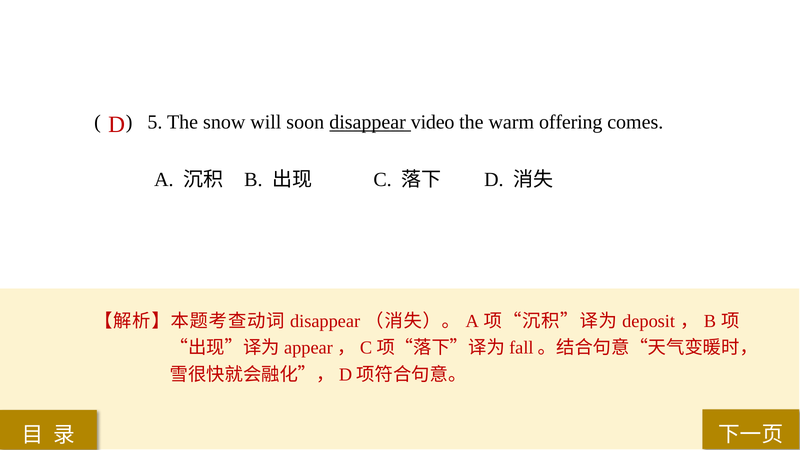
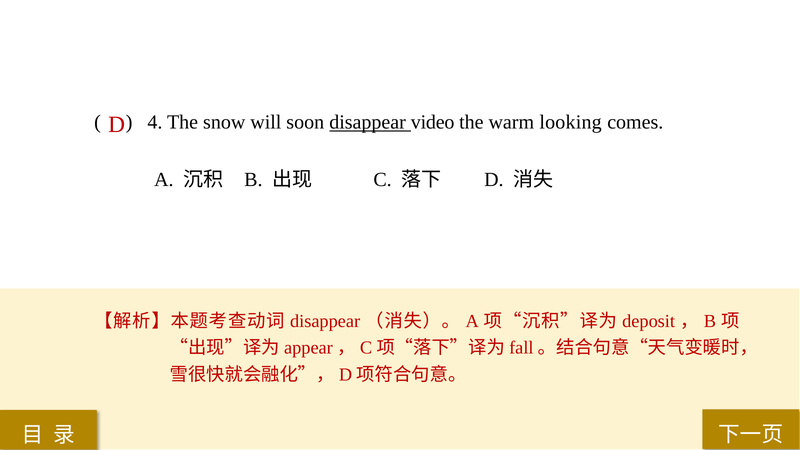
5: 5 -> 4
offering: offering -> looking
